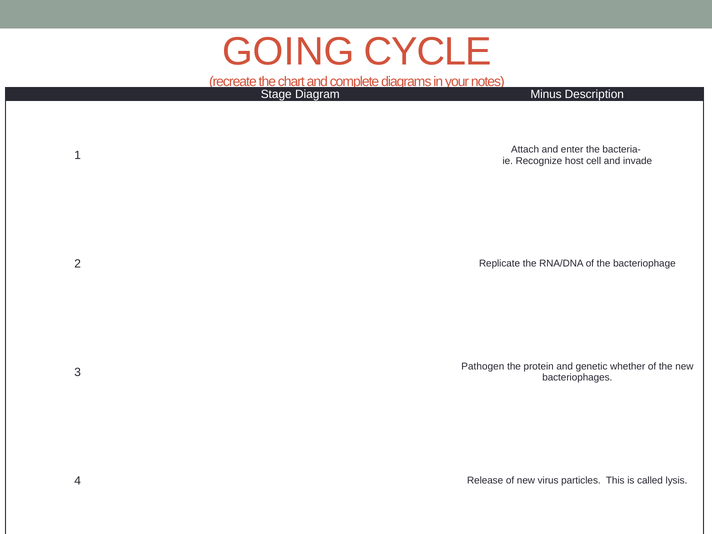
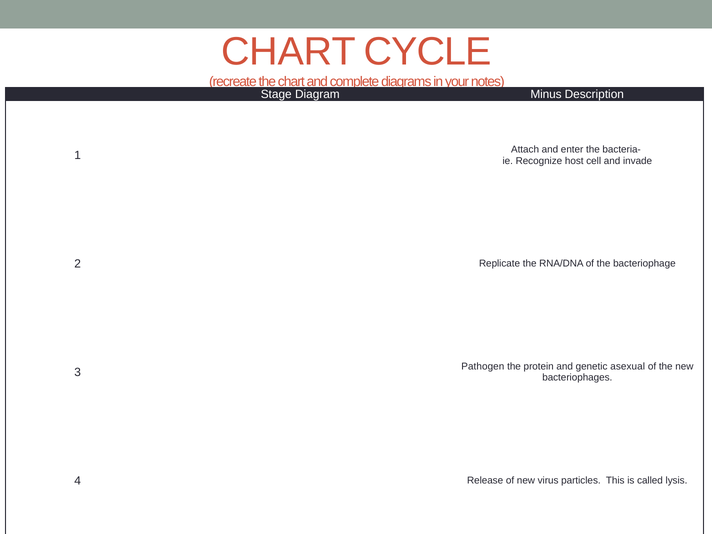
GOING at (288, 51): GOING -> CHART
whether: whether -> asexual
